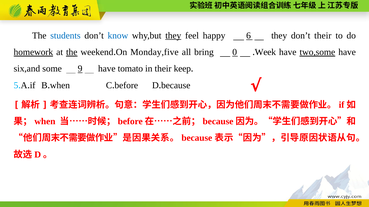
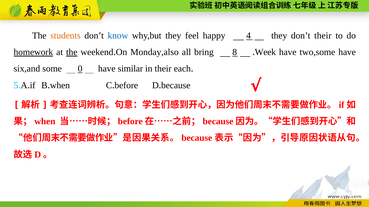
students colour: blue -> orange
they at (173, 36) underline: present -> none
6: 6 -> 4
Monday,five: Monday,five -> Monday,also
0: 0 -> 8
two,some underline: present -> none
9: 9 -> 0
tomato: tomato -> similar
keep: keep -> each
